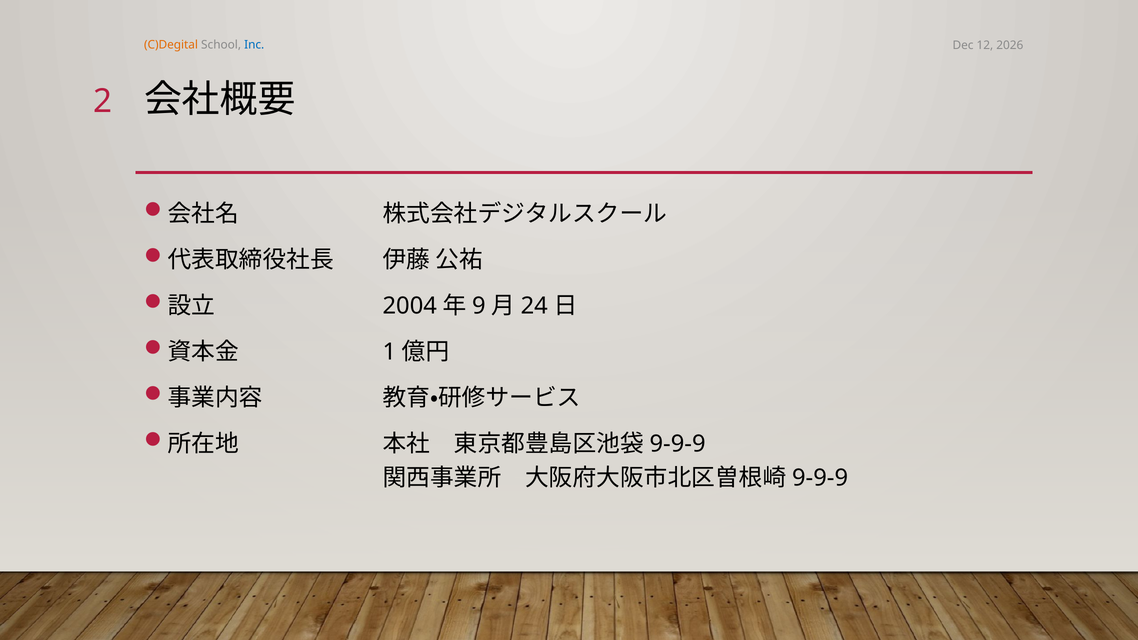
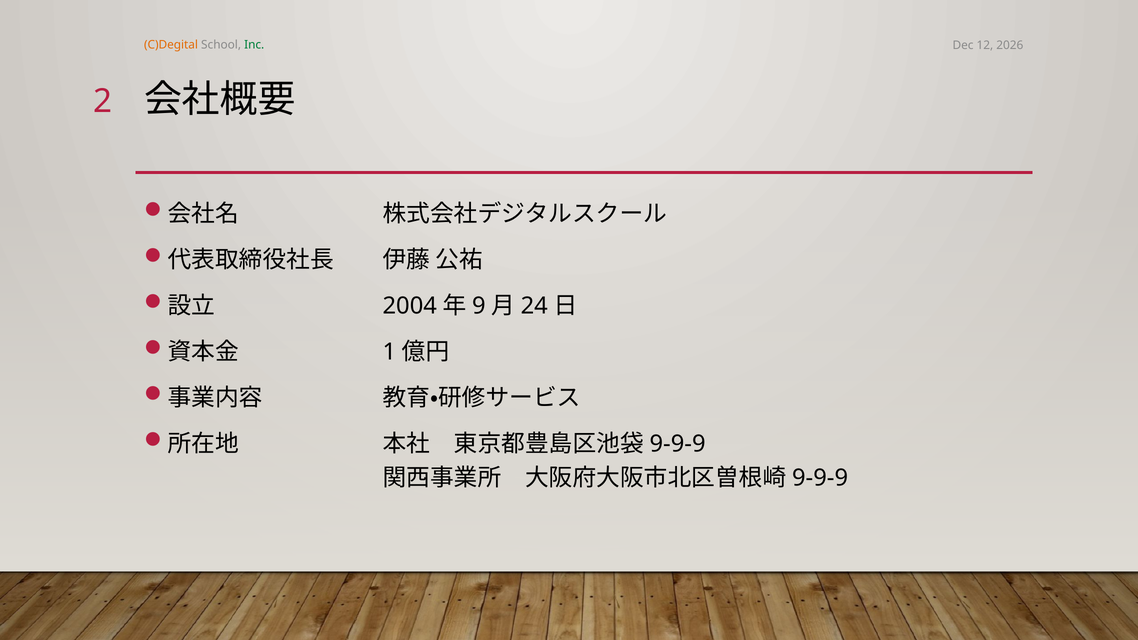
Inc colour: blue -> green
